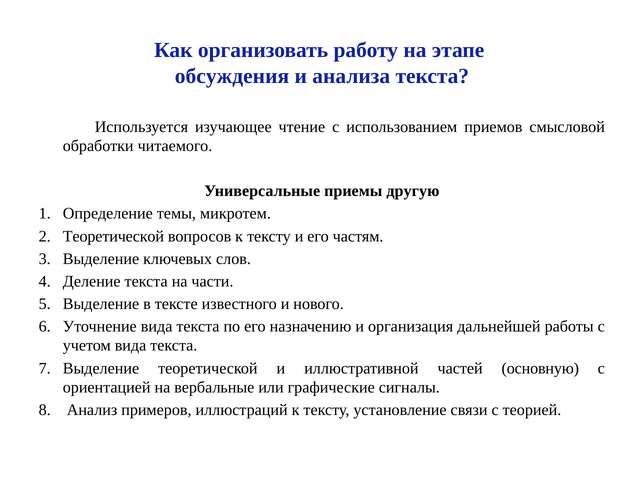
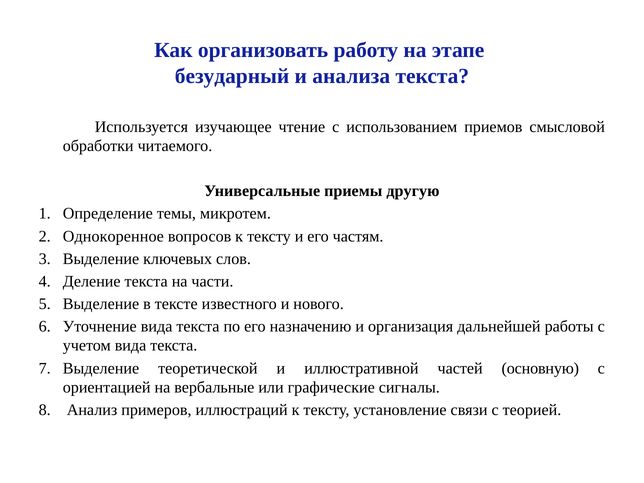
обсуждения: обсуждения -> безударный
Теоретической at (113, 236): Теоретической -> Однокоренное
